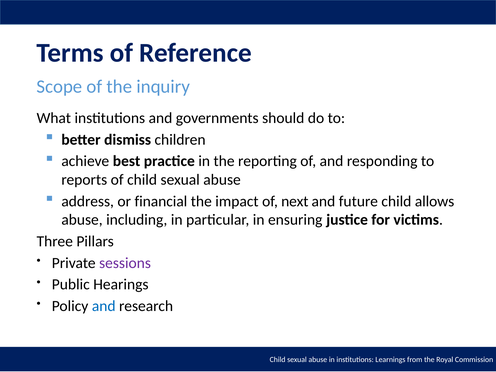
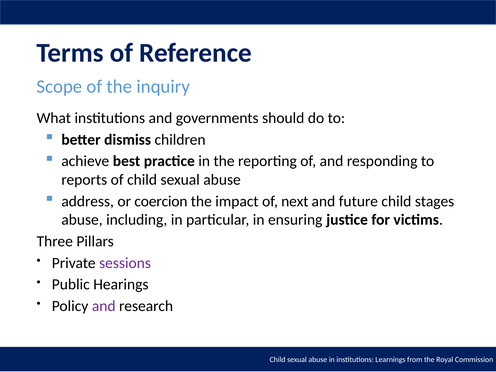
financial: financial -> coercion
allows: allows -> stages
and at (104, 306) colour: blue -> purple
